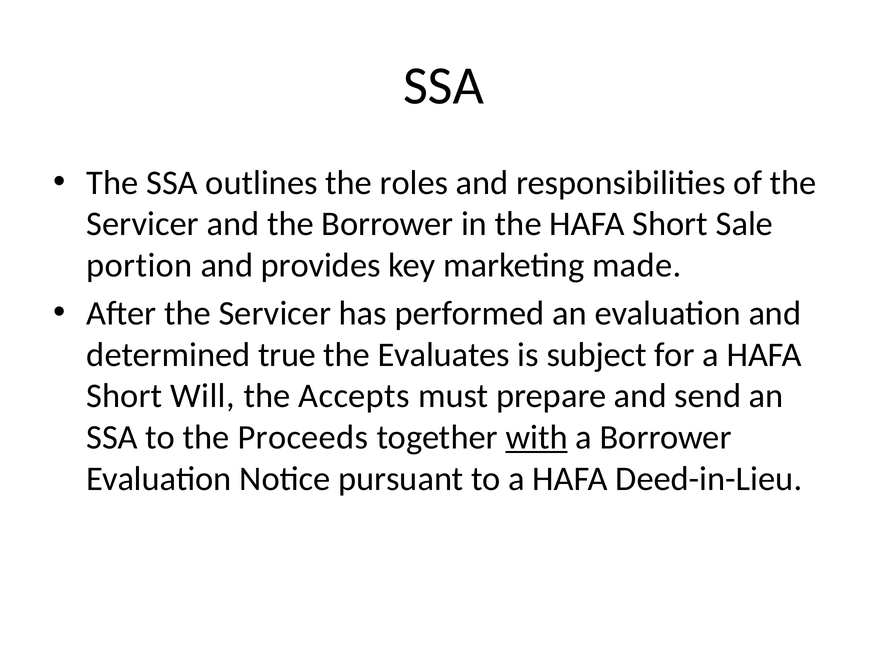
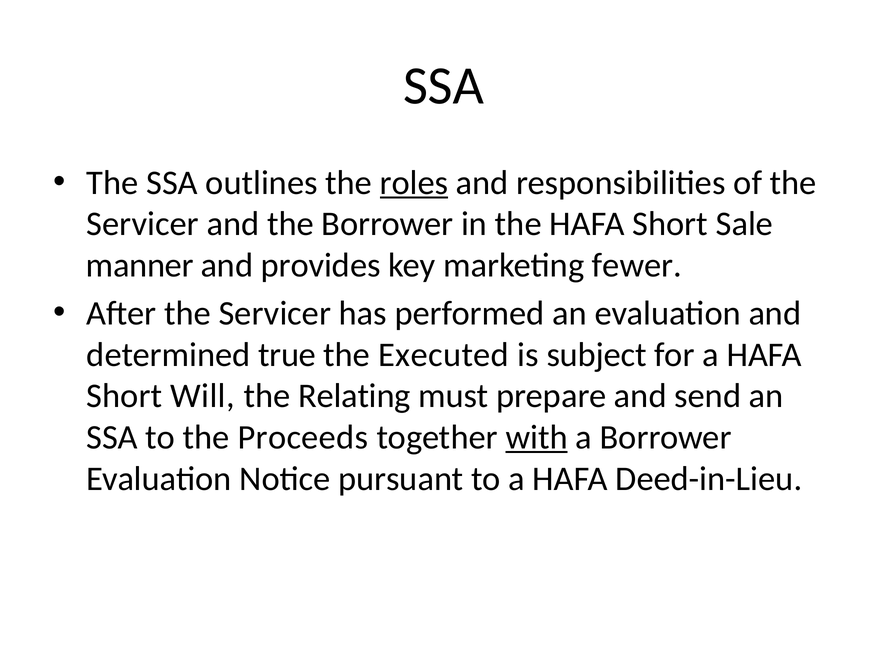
roles underline: none -> present
portion: portion -> manner
made: made -> fewer
Evaluates: Evaluates -> Executed
Accepts: Accepts -> Relating
